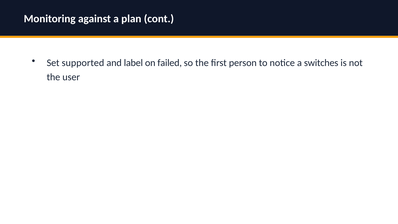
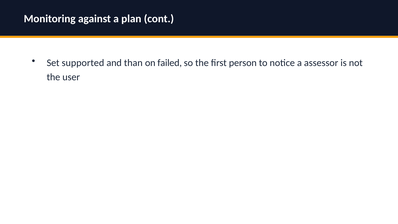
label: label -> than
switches: switches -> assessor
